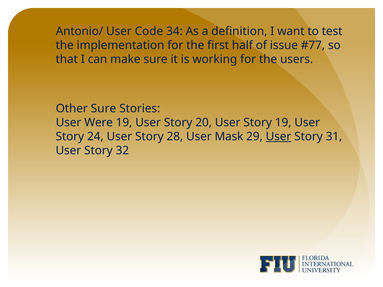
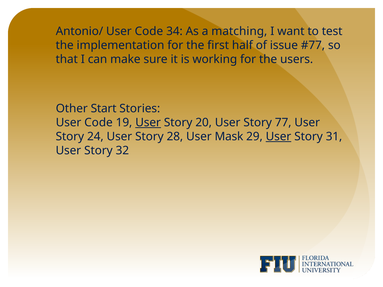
definition: definition -> matching
Other Sure: Sure -> Start
Were at (99, 123): Were -> Code
User at (148, 123) underline: none -> present
Story 19: 19 -> 77
